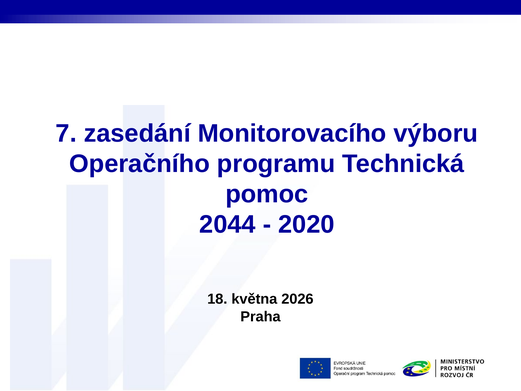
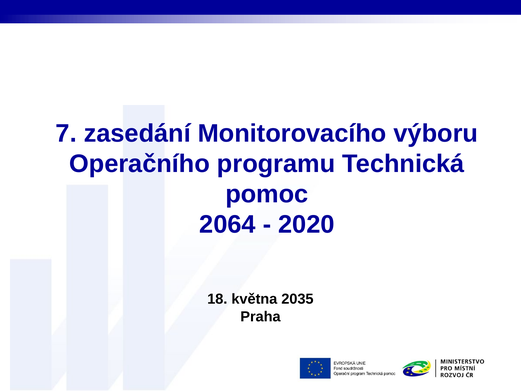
2044: 2044 -> 2064
2026: 2026 -> 2035
